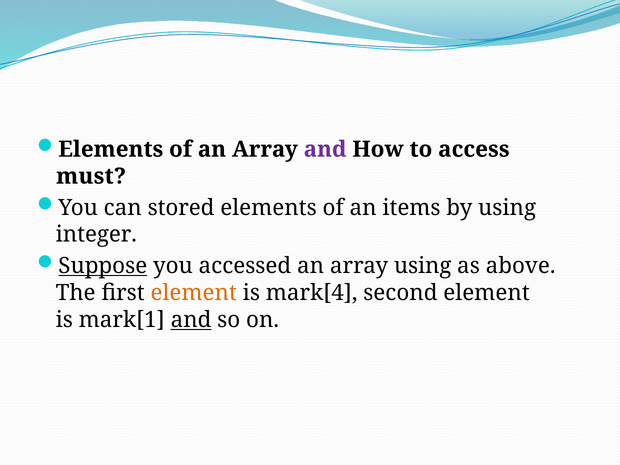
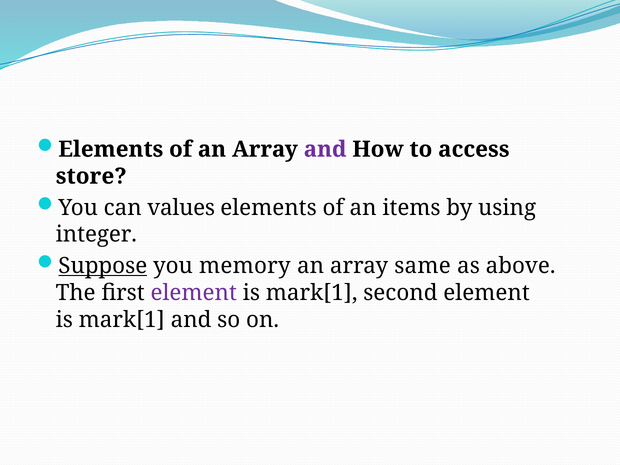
must: must -> store
stored: stored -> values
accessed: accessed -> memory
array using: using -> same
element at (194, 293) colour: orange -> purple
mark[4 at (312, 293): mark[4 -> mark[1
and at (191, 320) underline: present -> none
